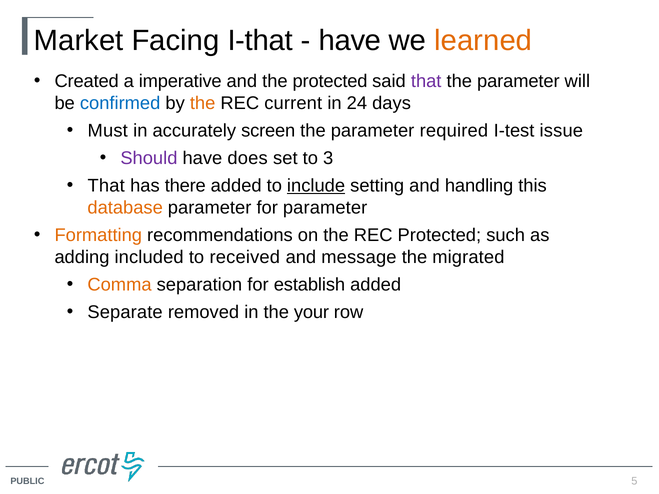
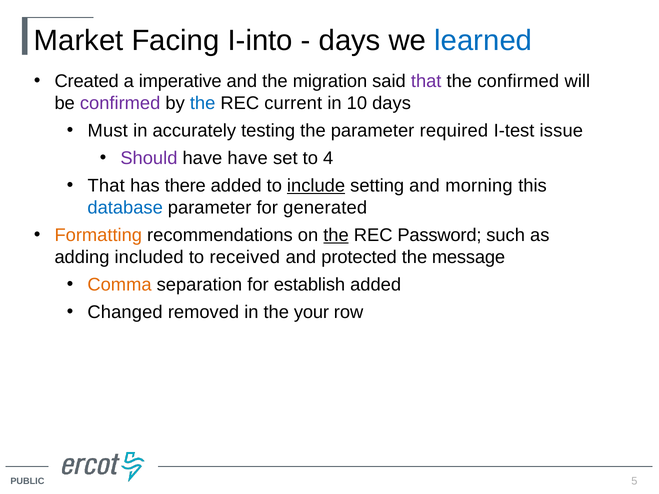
I-that: I-that -> I-into
have at (350, 40): have -> days
learned colour: orange -> blue
the protected: protected -> migration
parameter at (518, 81): parameter -> confirmed
confirmed at (120, 103) colour: blue -> purple
the at (203, 103) colour: orange -> blue
24: 24 -> 10
screen: screen -> testing
have does: does -> have
3: 3 -> 4
handling: handling -> morning
database colour: orange -> blue
for parameter: parameter -> generated
the at (336, 235) underline: none -> present
REC Protected: Protected -> Password
message: message -> protected
migrated: migrated -> message
Separate: Separate -> Changed
